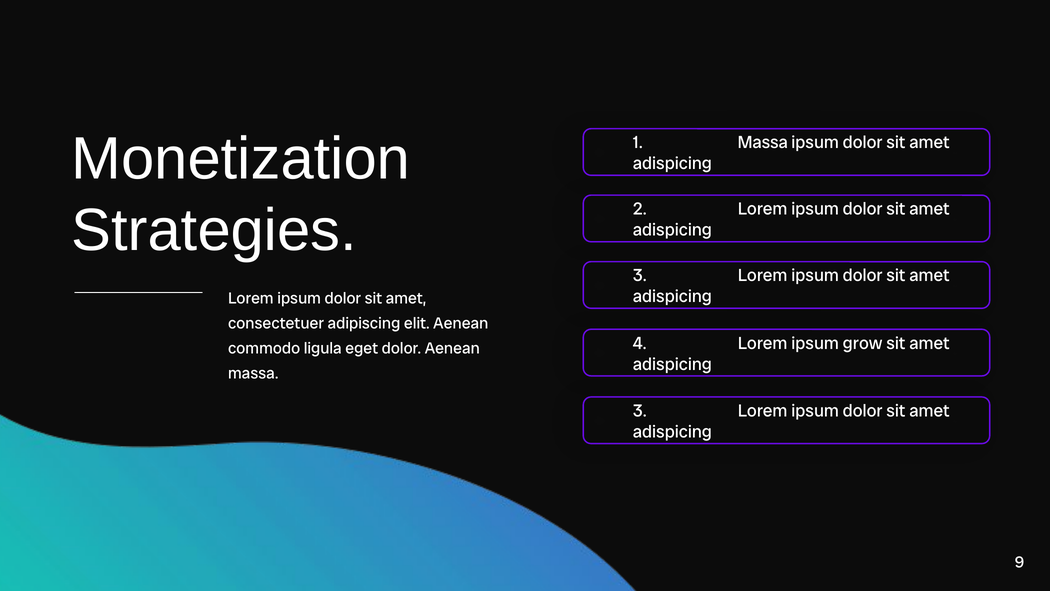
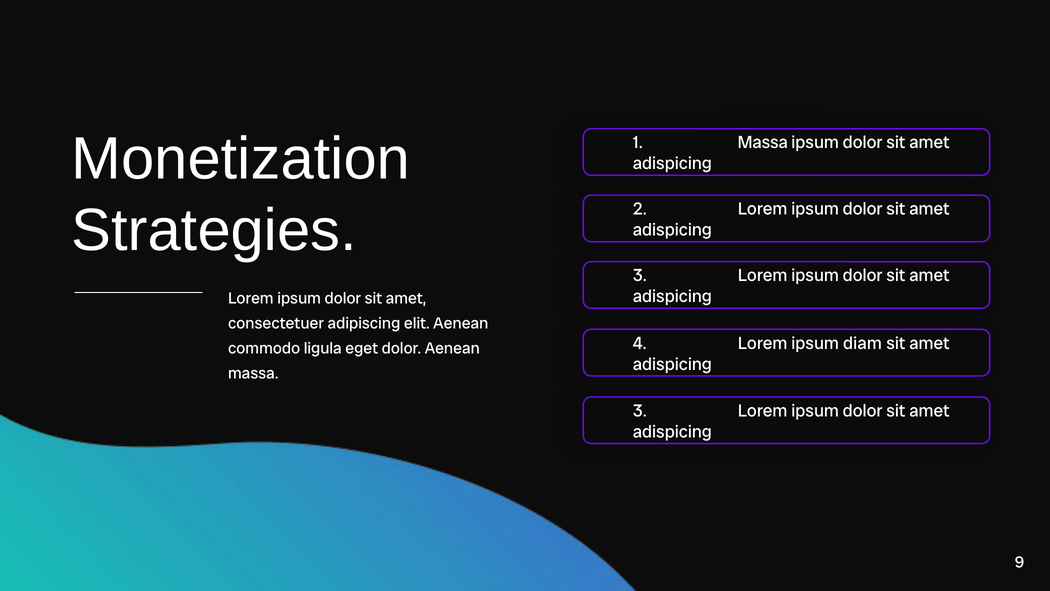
grow: grow -> diam
